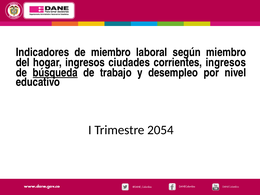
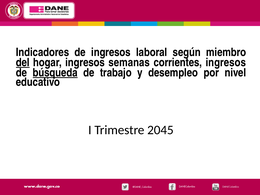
de miembro: miembro -> ingresos
del underline: none -> present
ciudades: ciudades -> semanas
2054: 2054 -> 2045
